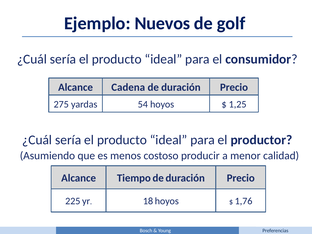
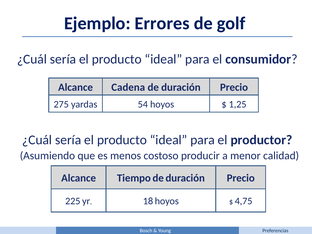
Nuevos: Nuevos -> Errores
1,76: 1,76 -> 4,75
